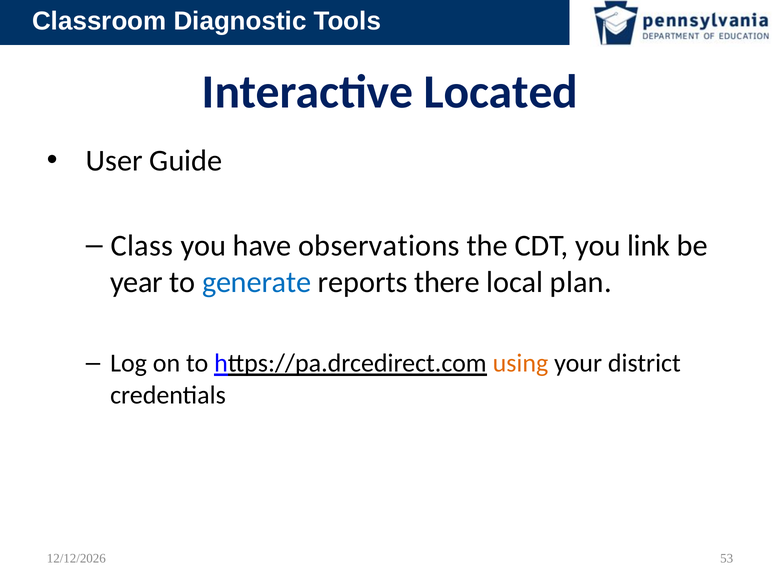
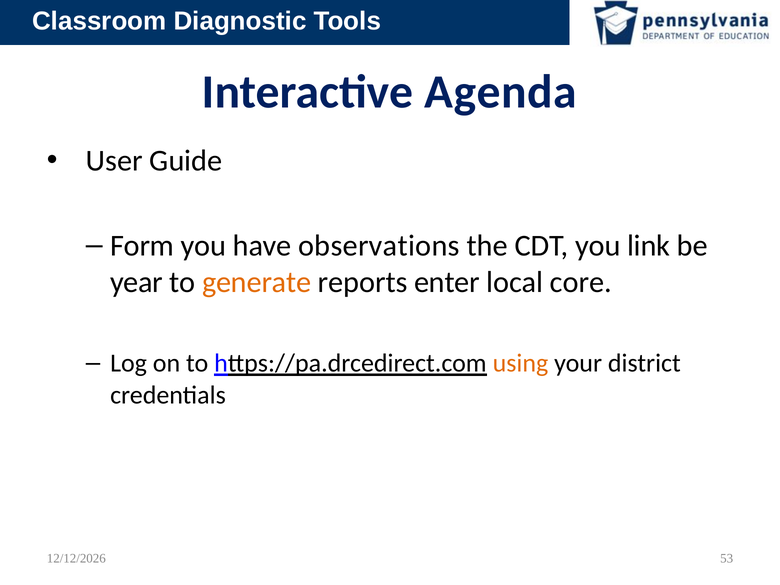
Located: Located -> Agenda
Class: Class -> Form
generate colour: blue -> orange
there: there -> enter
plan: plan -> core
